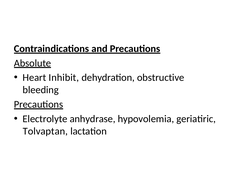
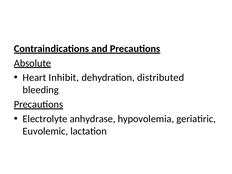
obstructive: obstructive -> distributed
Tolvaptan: Tolvaptan -> Euvolemic
